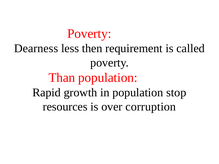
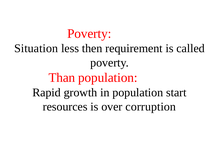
Dearness: Dearness -> Situation
stop: stop -> start
